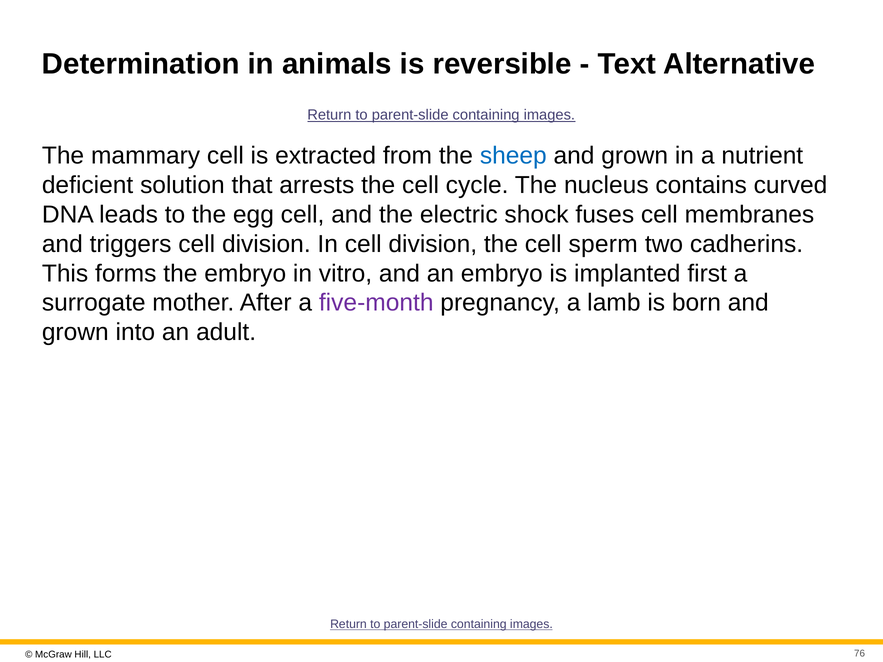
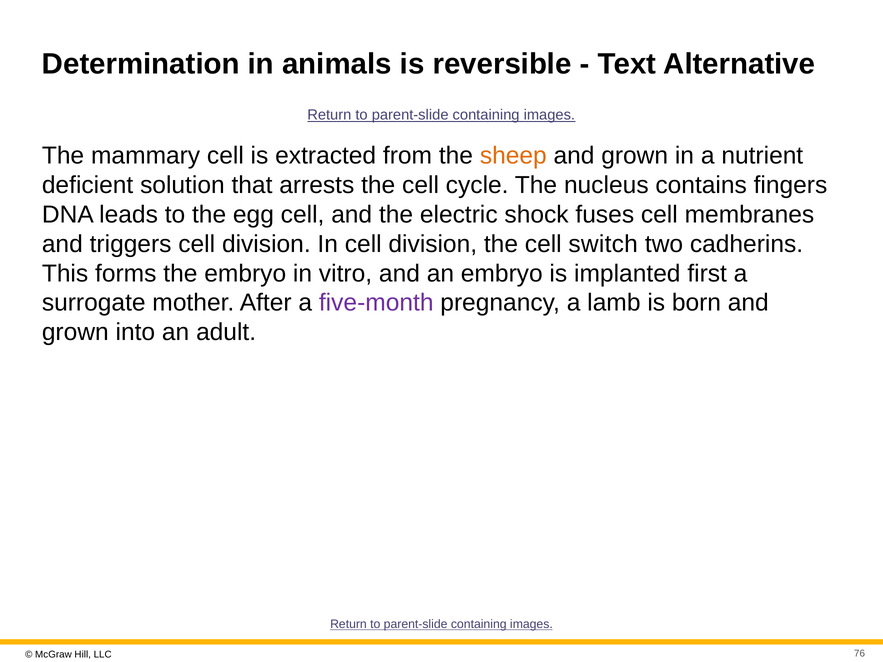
sheep colour: blue -> orange
curved: curved -> fingers
sperm: sperm -> switch
